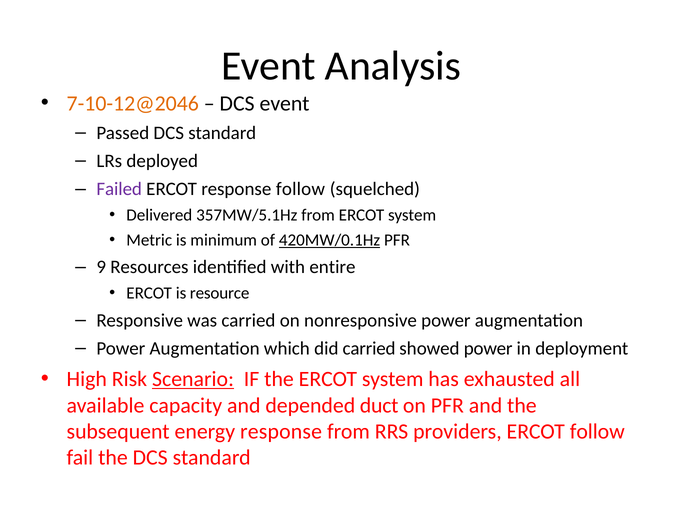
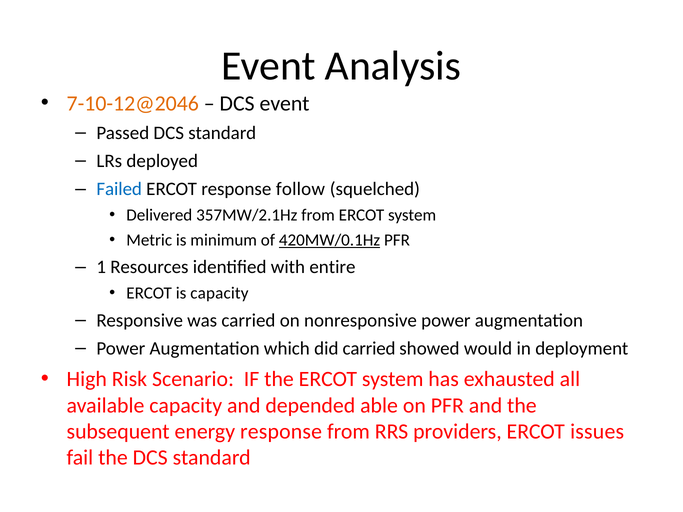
Failed colour: purple -> blue
357MW/5.1Hz: 357MW/5.1Hz -> 357MW/2.1Hz
9: 9 -> 1
is resource: resource -> capacity
showed power: power -> would
Scenario underline: present -> none
duct: duct -> able
ERCOT follow: follow -> issues
